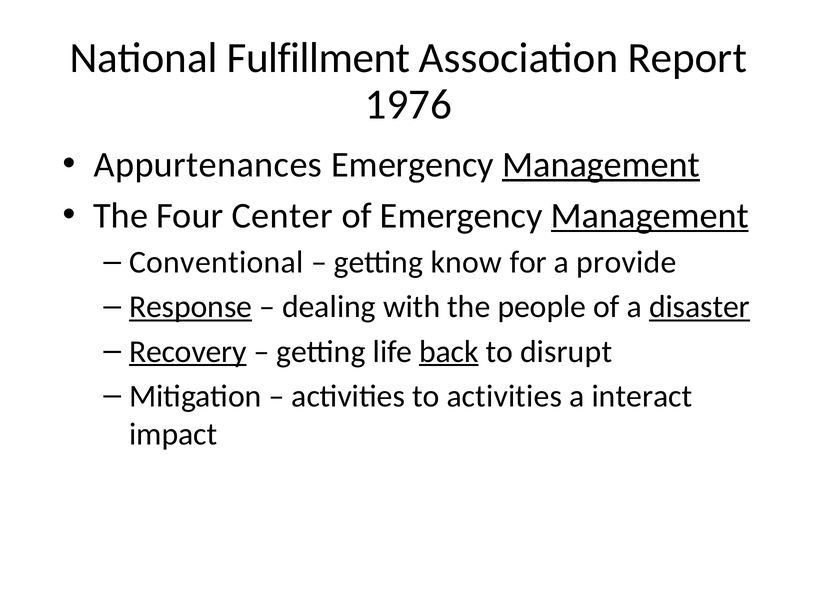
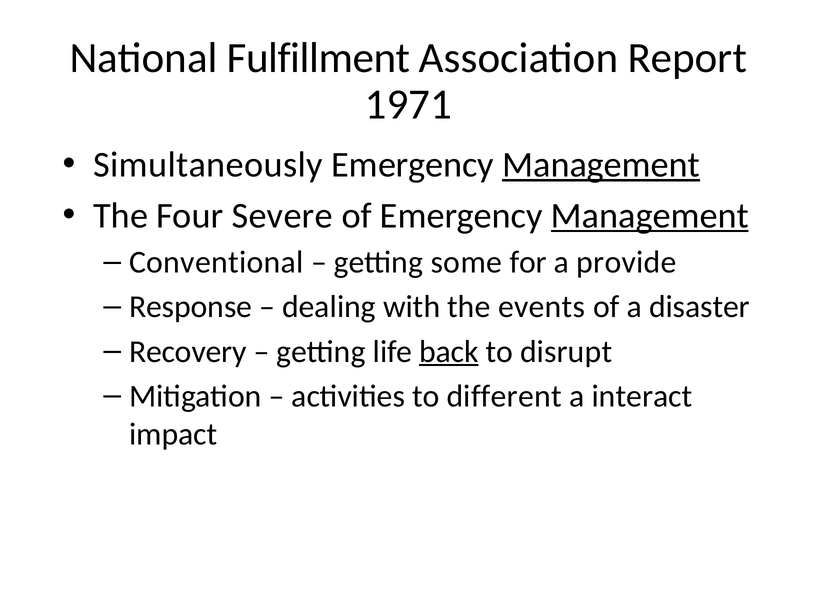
1976: 1976 -> 1971
Appurtenances: Appurtenances -> Simultaneously
Center: Center -> Severe
know: know -> some
Response underline: present -> none
people: people -> events
disaster underline: present -> none
Recovery underline: present -> none
to activities: activities -> different
